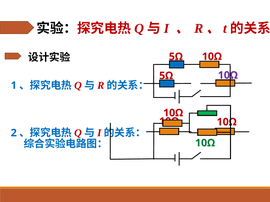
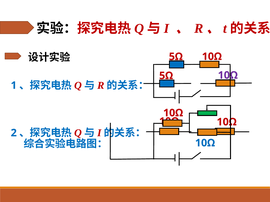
10Ω at (205, 143) colour: green -> blue
